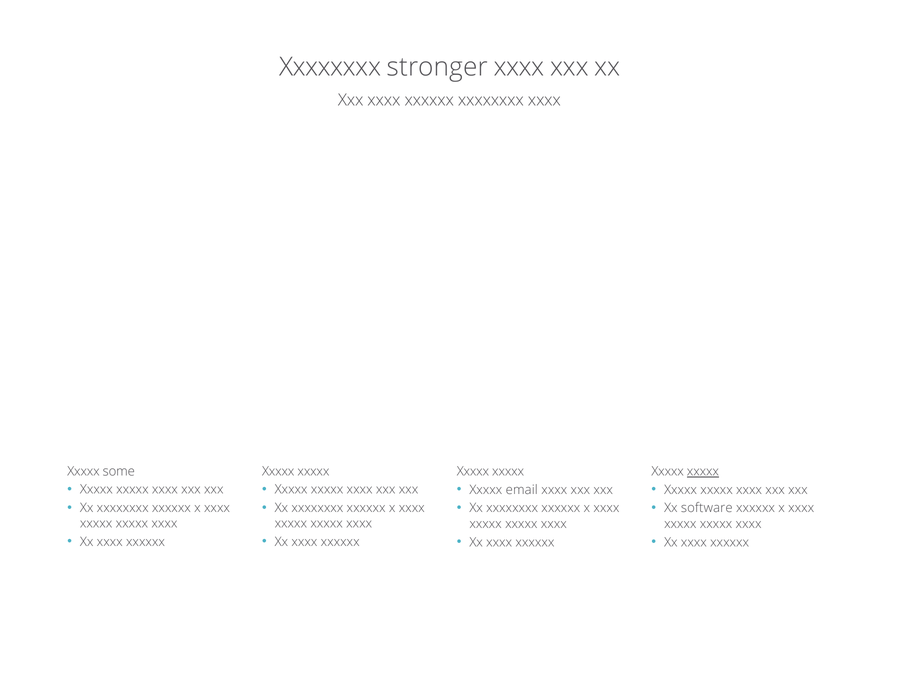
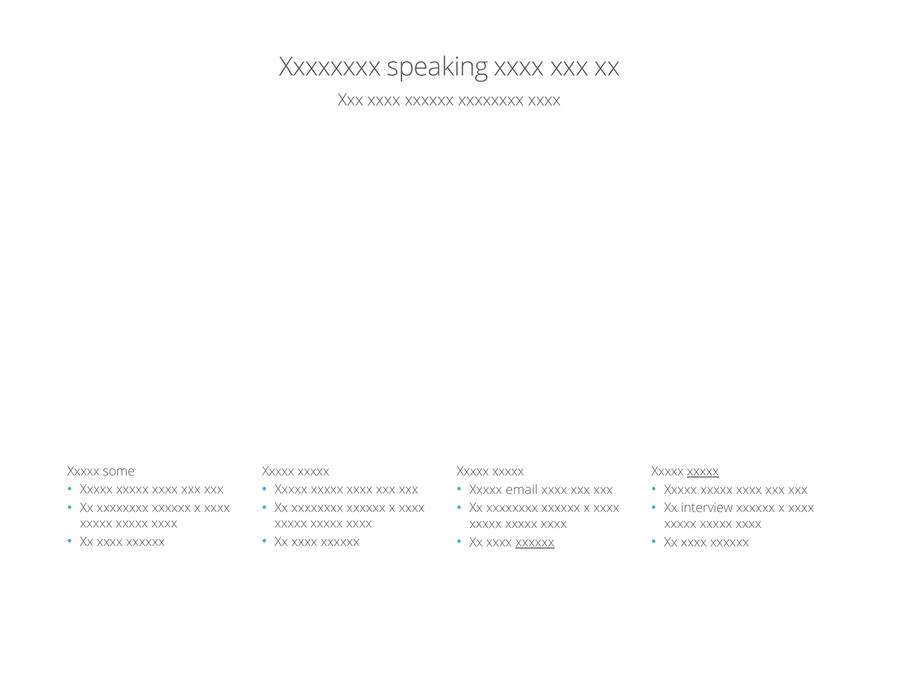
stronger: stronger -> speaking
software: software -> interview
xxxxxx at (535, 542) underline: none -> present
